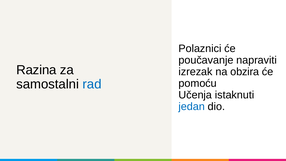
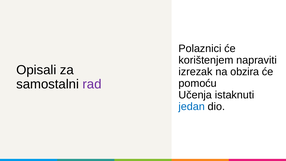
poučavanje: poučavanje -> korištenjem
Razina: Razina -> Opisali
rad colour: blue -> purple
